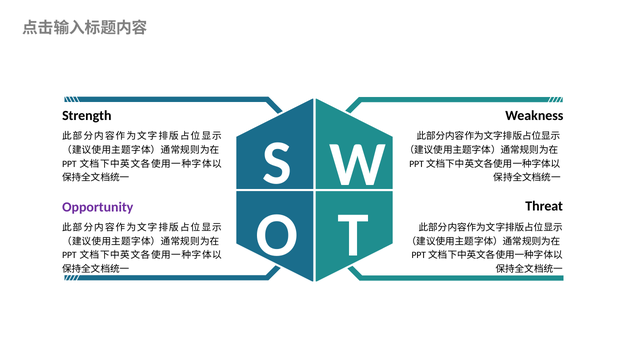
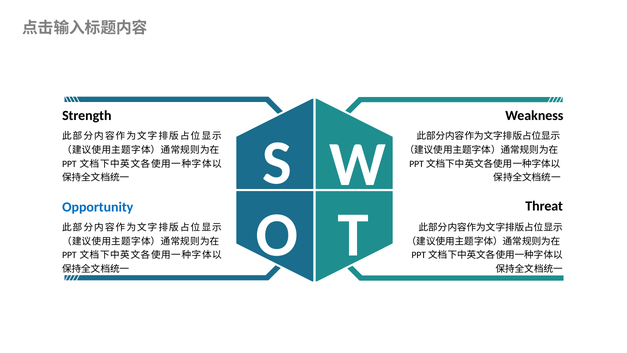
Opportunity colour: purple -> blue
